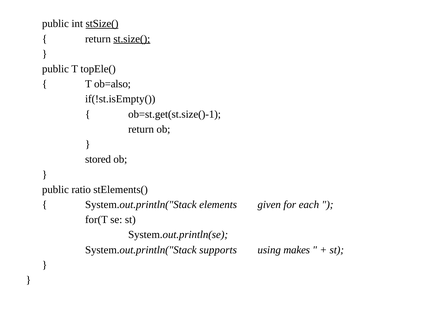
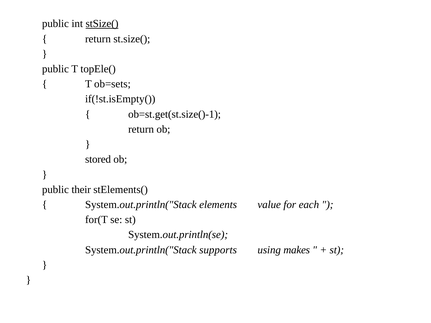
st.size( underline: present -> none
ob=also: ob=also -> ob=sets
ratio: ratio -> their
given: given -> value
